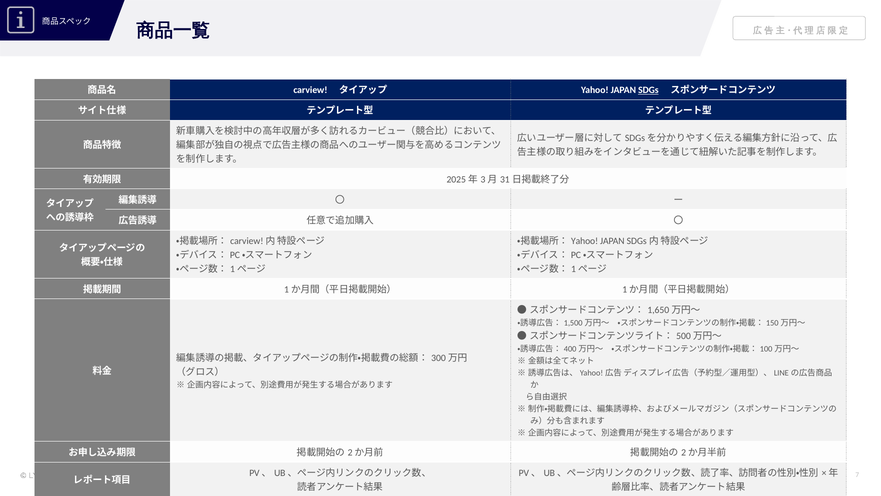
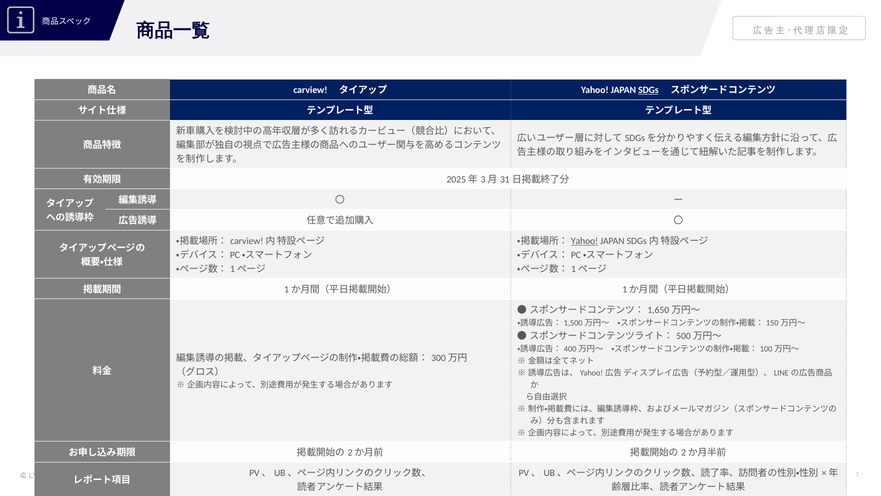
Yahoo at (585, 241) underline: none -> present
